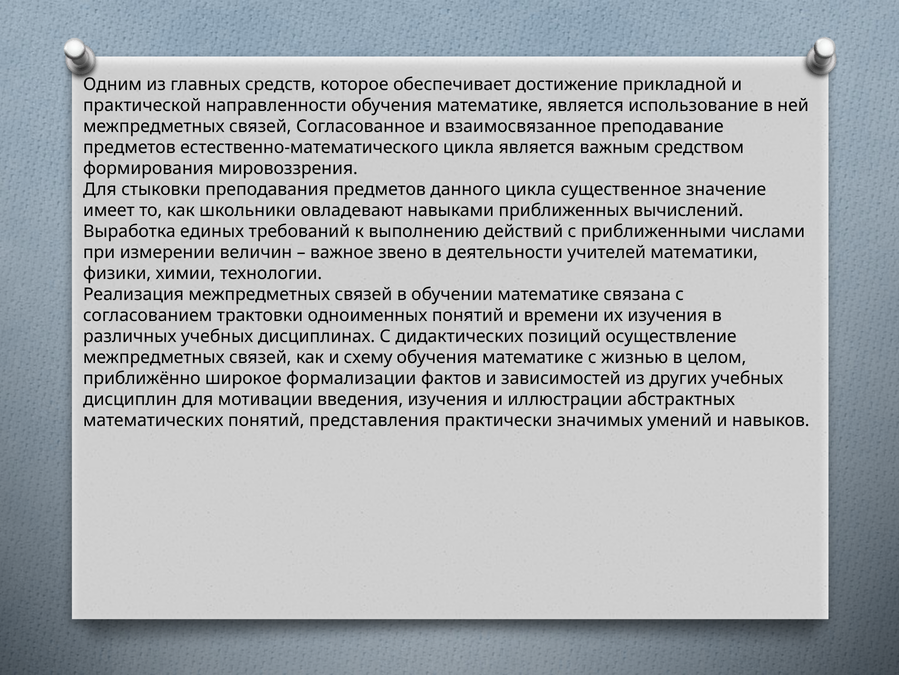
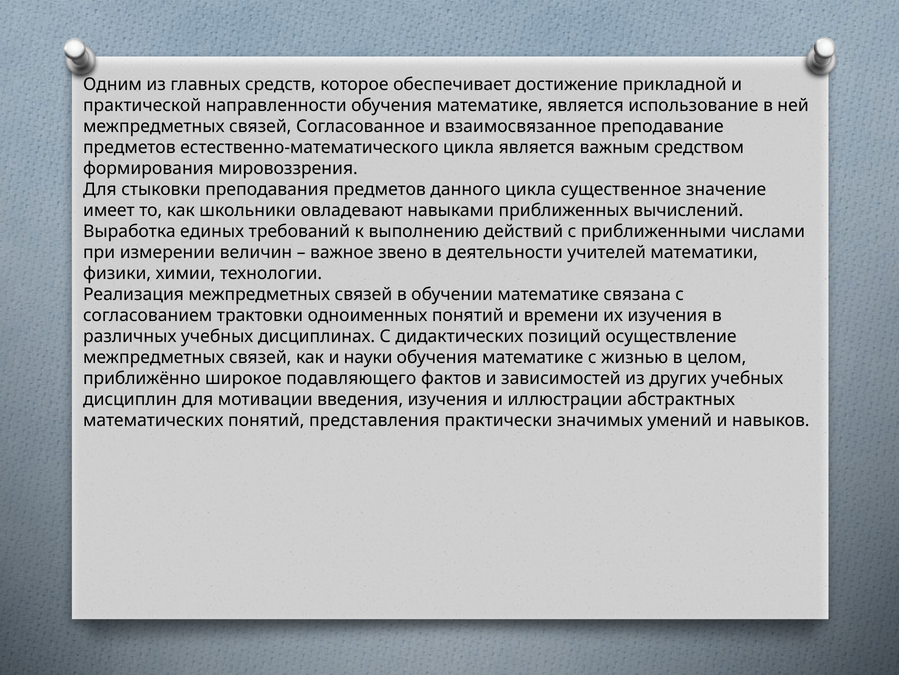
схему: схему -> науки
формализации: формализации -> подавляющего
